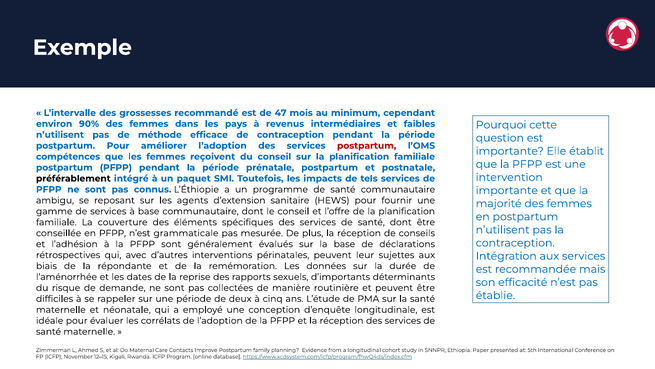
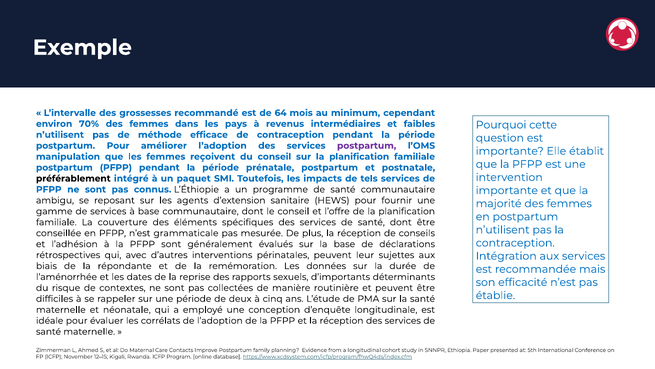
47: 47 -> 64
90%: 90% -> 70%
postpartum at (367, 146) colour: red -> purple
compétences: compétences -> manipulation
demande: demande -> contextes
